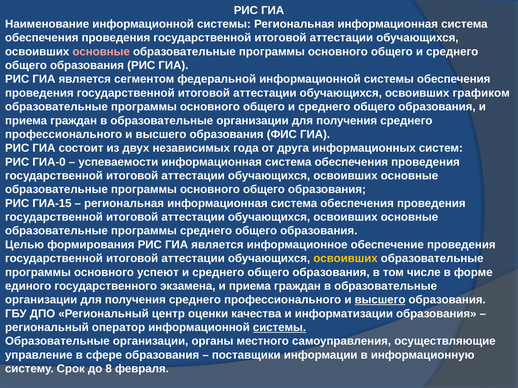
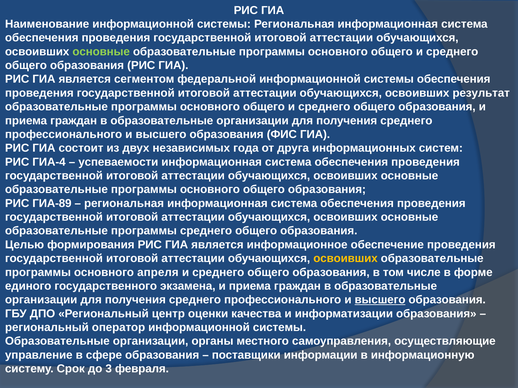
основные at (101, 52) colour: pink -> light green
графиком: графиком -> результат
ГИА-0: ГИА-0 -> ГИА-4
ГИА-15: ГИА-15 -> ГИА-89
успеют: успеют -> апреля
системы at (279, 328) underline: present -> none
8: 8 -> 3
